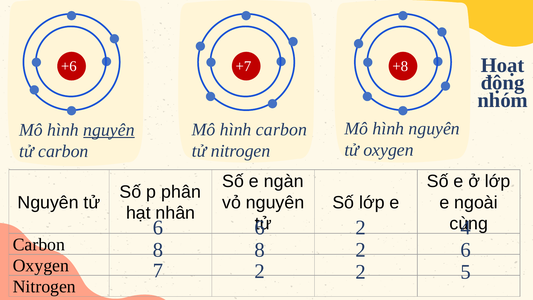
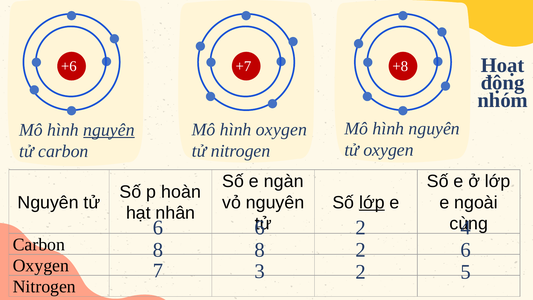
hình carbon: carbon -> oxygen
phân: phân -> hoàn
lớp at (372, 202) underline: none -> present
7 2: 2 -> 3
